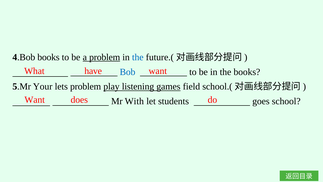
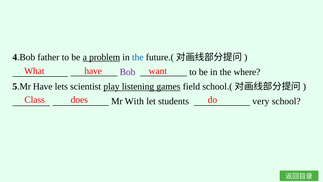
4.Bob books: books -> father
Bob colour: blue -> purple
the books: books -> where
5.Mr Your: Your -> Have
lets problem: problem -> scientist
Want at (35, 100): Want -> Class
goes: goes -> very
